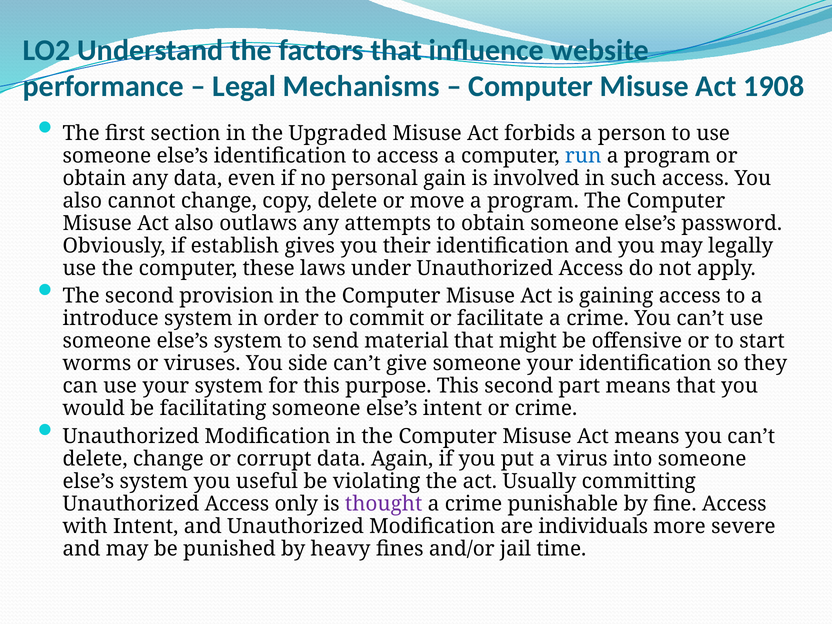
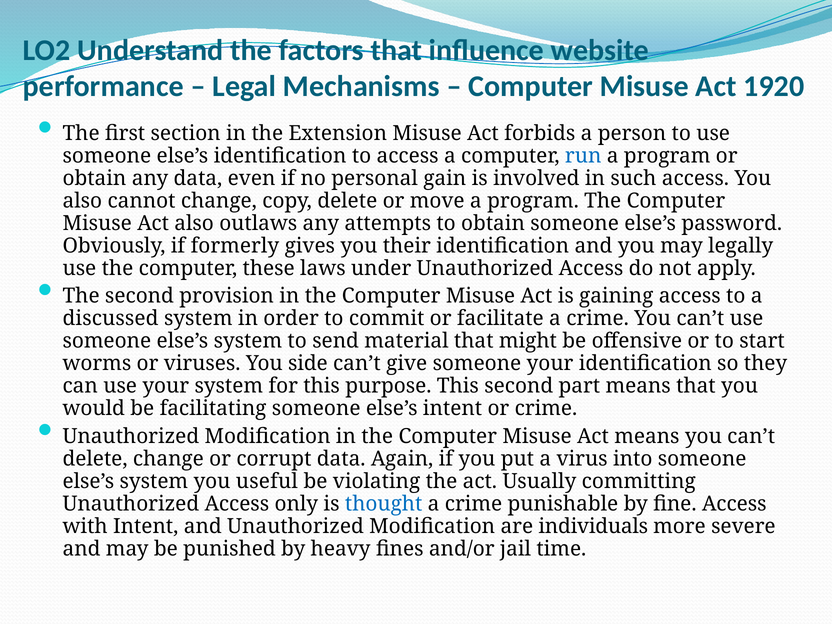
1908: 1908 -> 1920
Upgraded: Upgraded -> Extension
establish: establish -> formerly
introduce: introduce -> discussed
thought colour: purple -> blue
